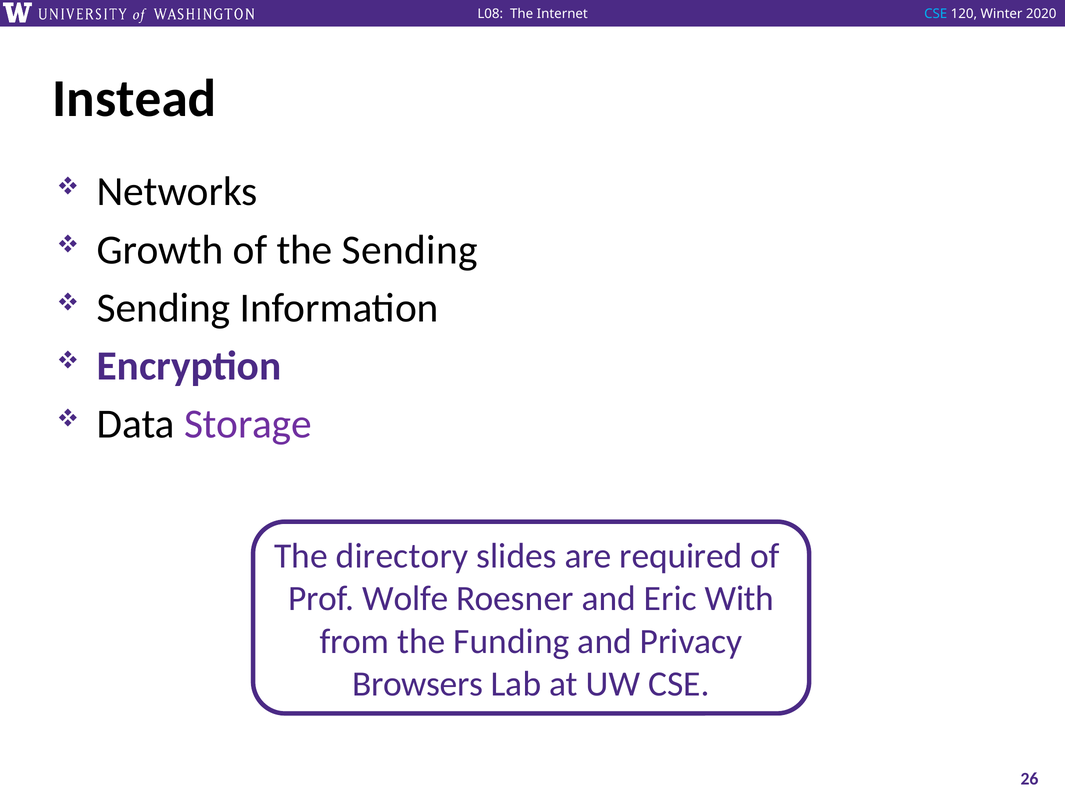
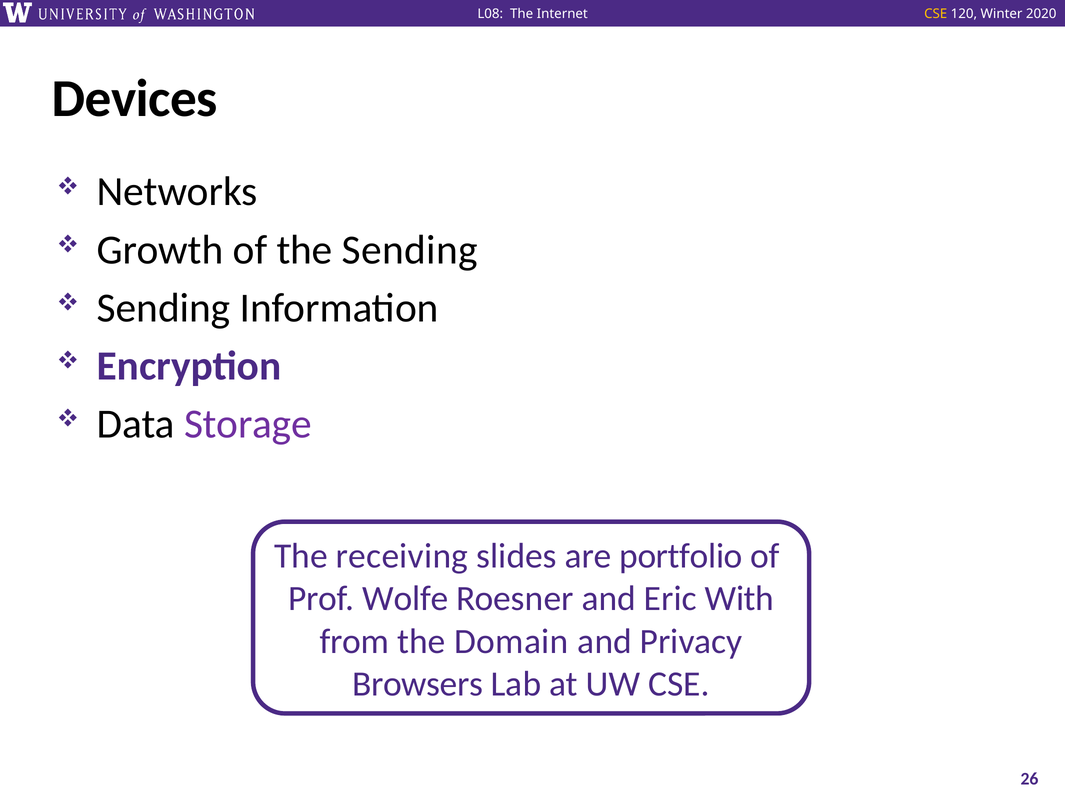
CSE at (936, 14) colour: light blue -> yellow
Instead: Instead -> Devices
directory: directory -> receiving
required: required -> portfolio
Funding: Funding -> Domain
